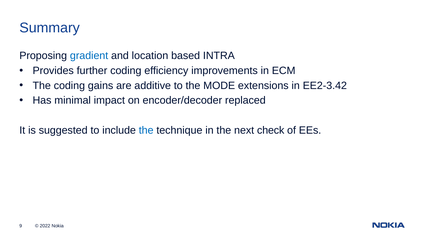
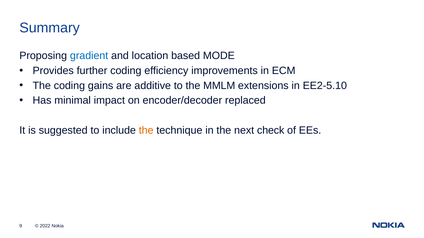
INTRA: INTRA -> MODE
MODE: MODE -> MMLM
EE2-3.42: EE2-3.42 -> EE2-5.10
the at (146, 131) colour: blue -> orange
